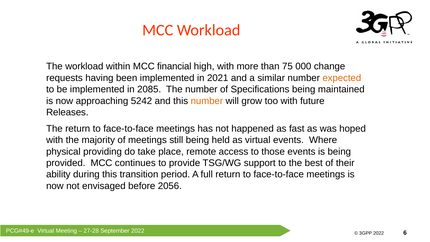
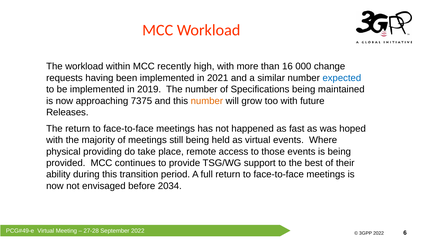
financial: financial -> recently
75: 75 -> 16
expected colour: orange -> blue
2085: 2085 -> 2019
5242: 5242 -> 7375
2056: 2056 -> 2034
